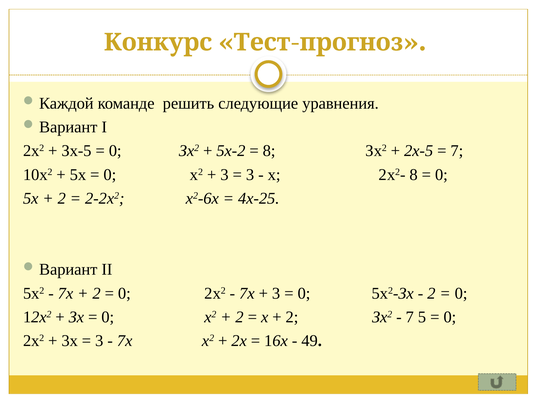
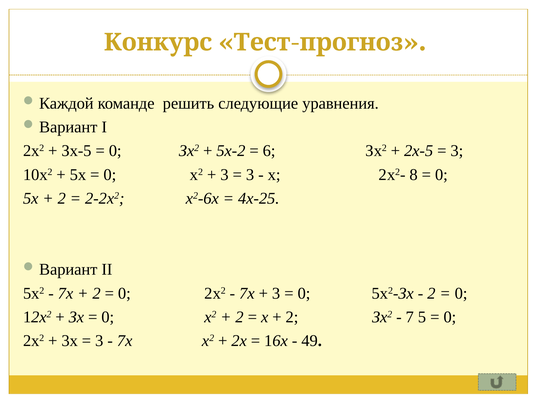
8 at (269, 151): 8 -> 6
7 at (457, 151): 7 -> 3
